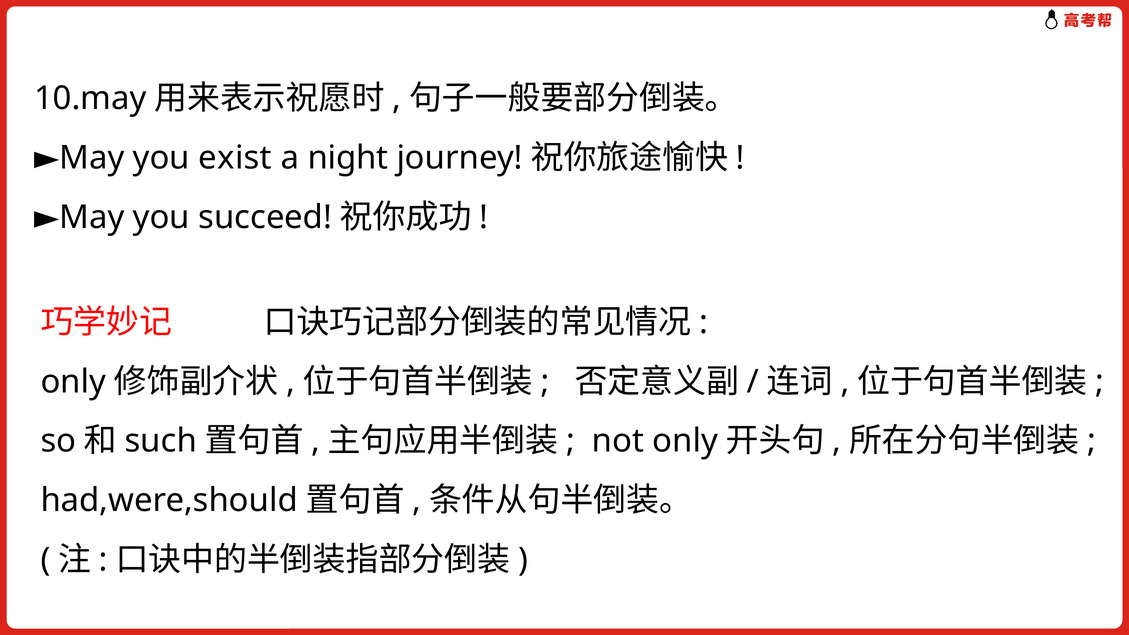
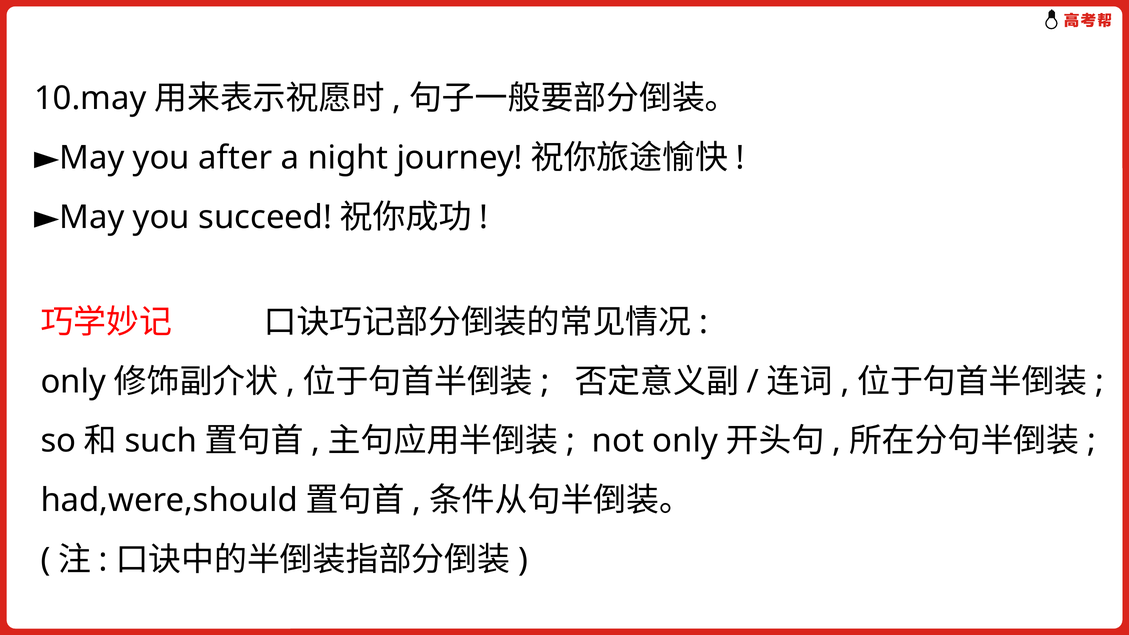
exist: exist -> after
